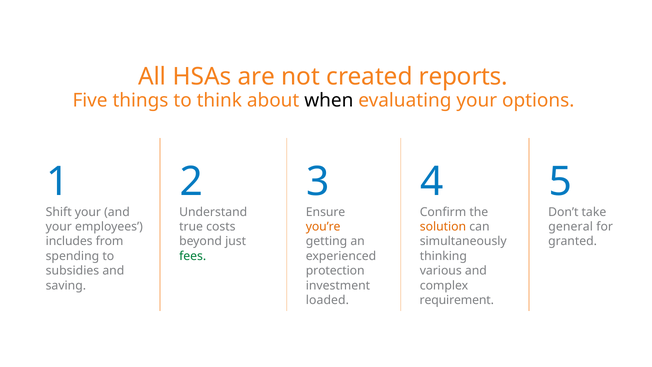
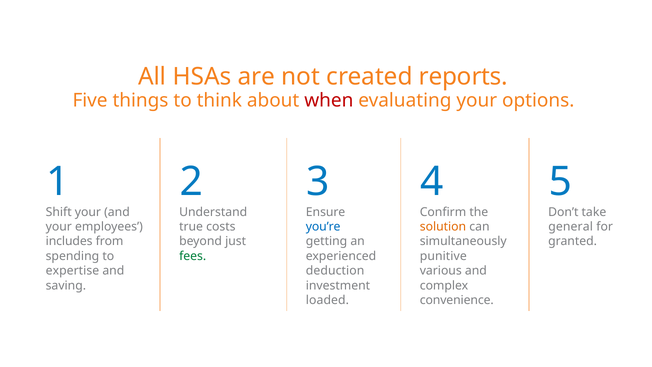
when colour: black -> red
you’re colour: orange -> blue
thinking: thinking -> punitive
subsidies: subsidies -> expertise
protection: protection -> deduction
requirement: requirement -> convenience
